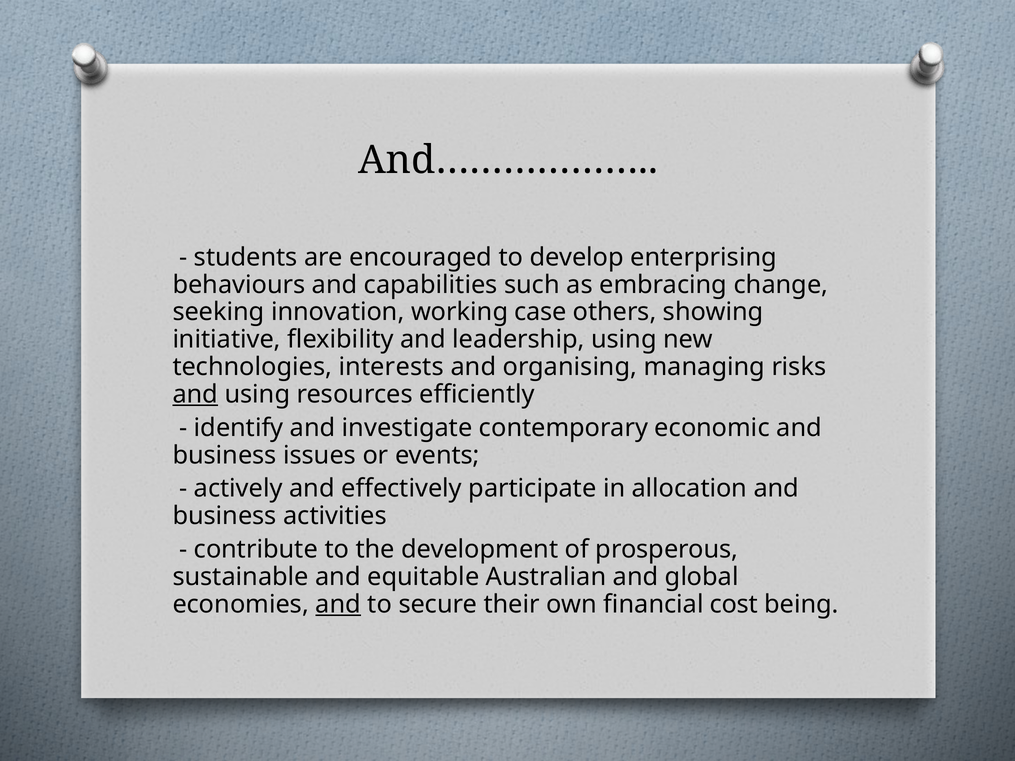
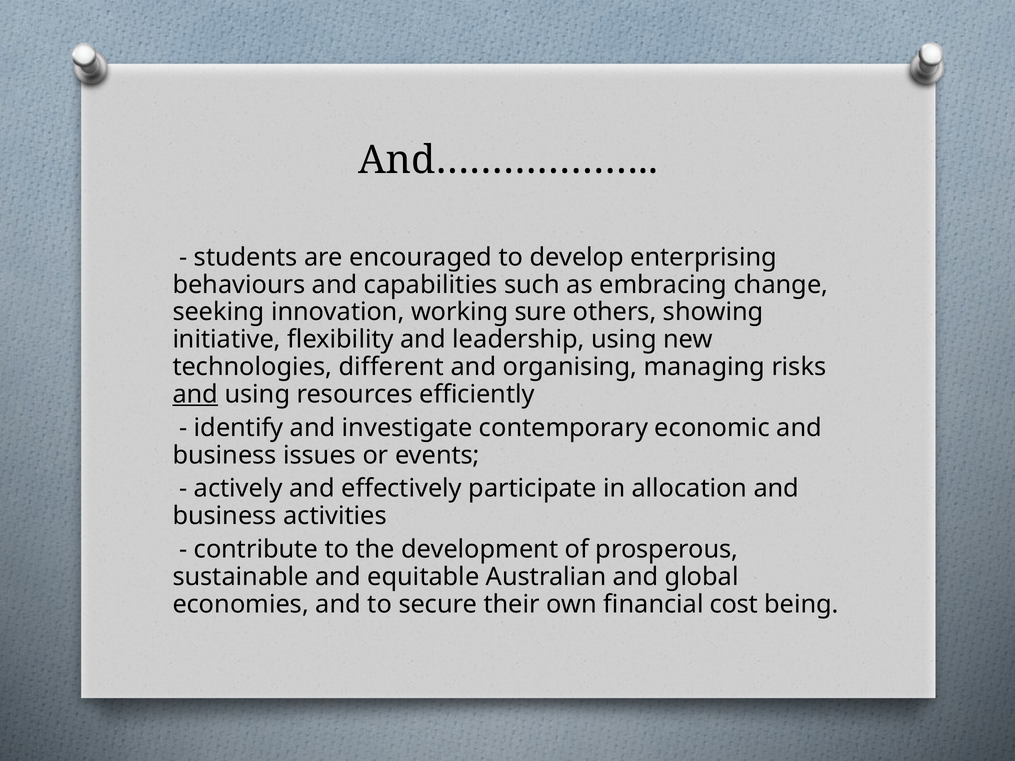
case: case -> sure
interests: interests -> different
and at (338, 605) underline: present -> none
